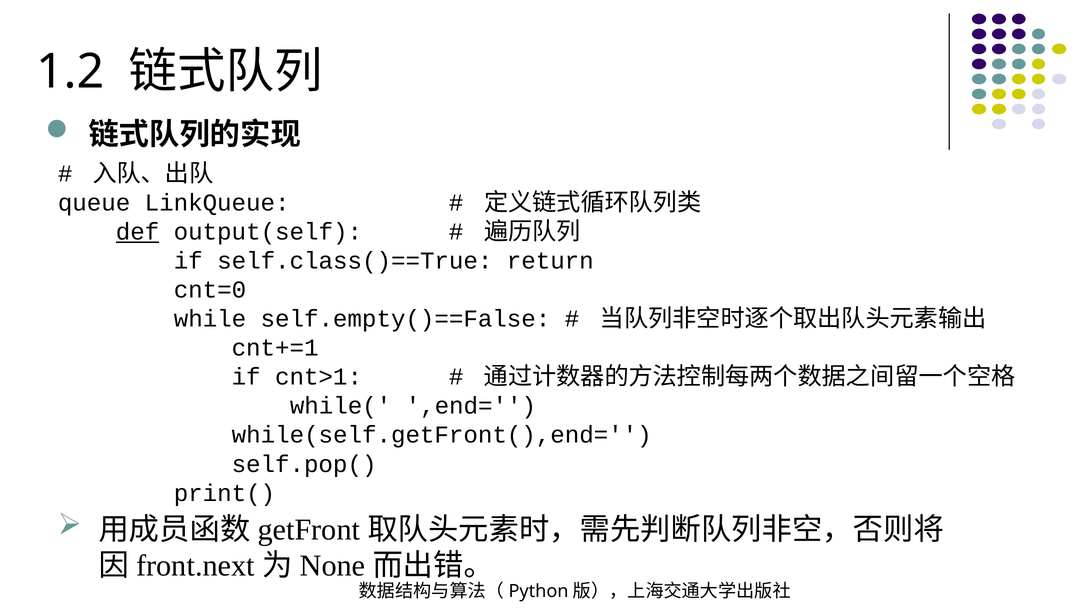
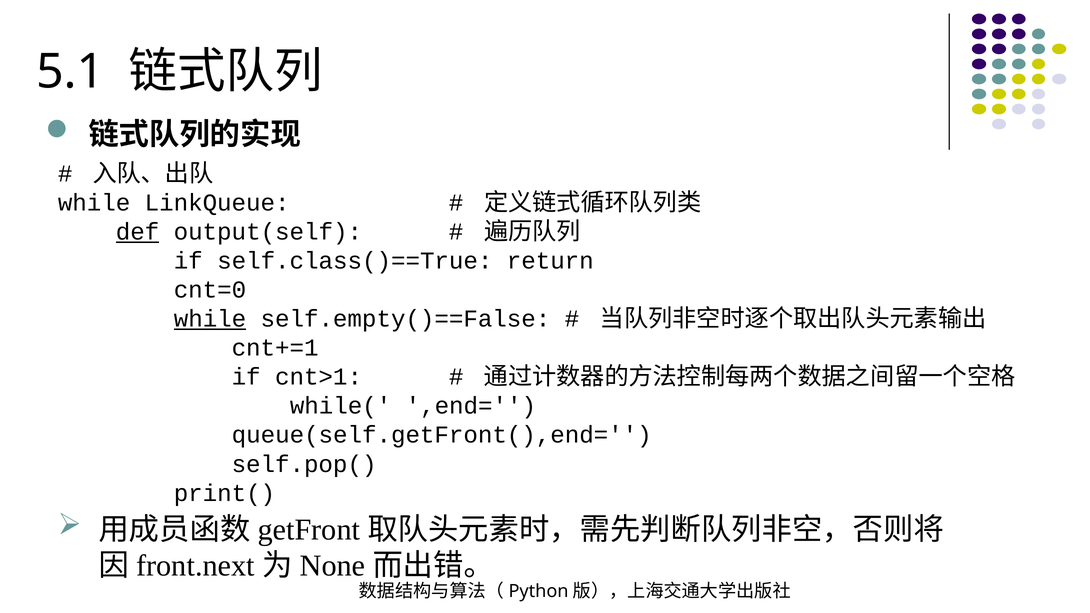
1.2: 1.2 -> 5.1
queue at (94, 203): queue -> while
while at (210, 319) underline: none -> present
while(self.getFront(),end=: while(self.getFront(),end= -> queue(self.getFront(),end=
